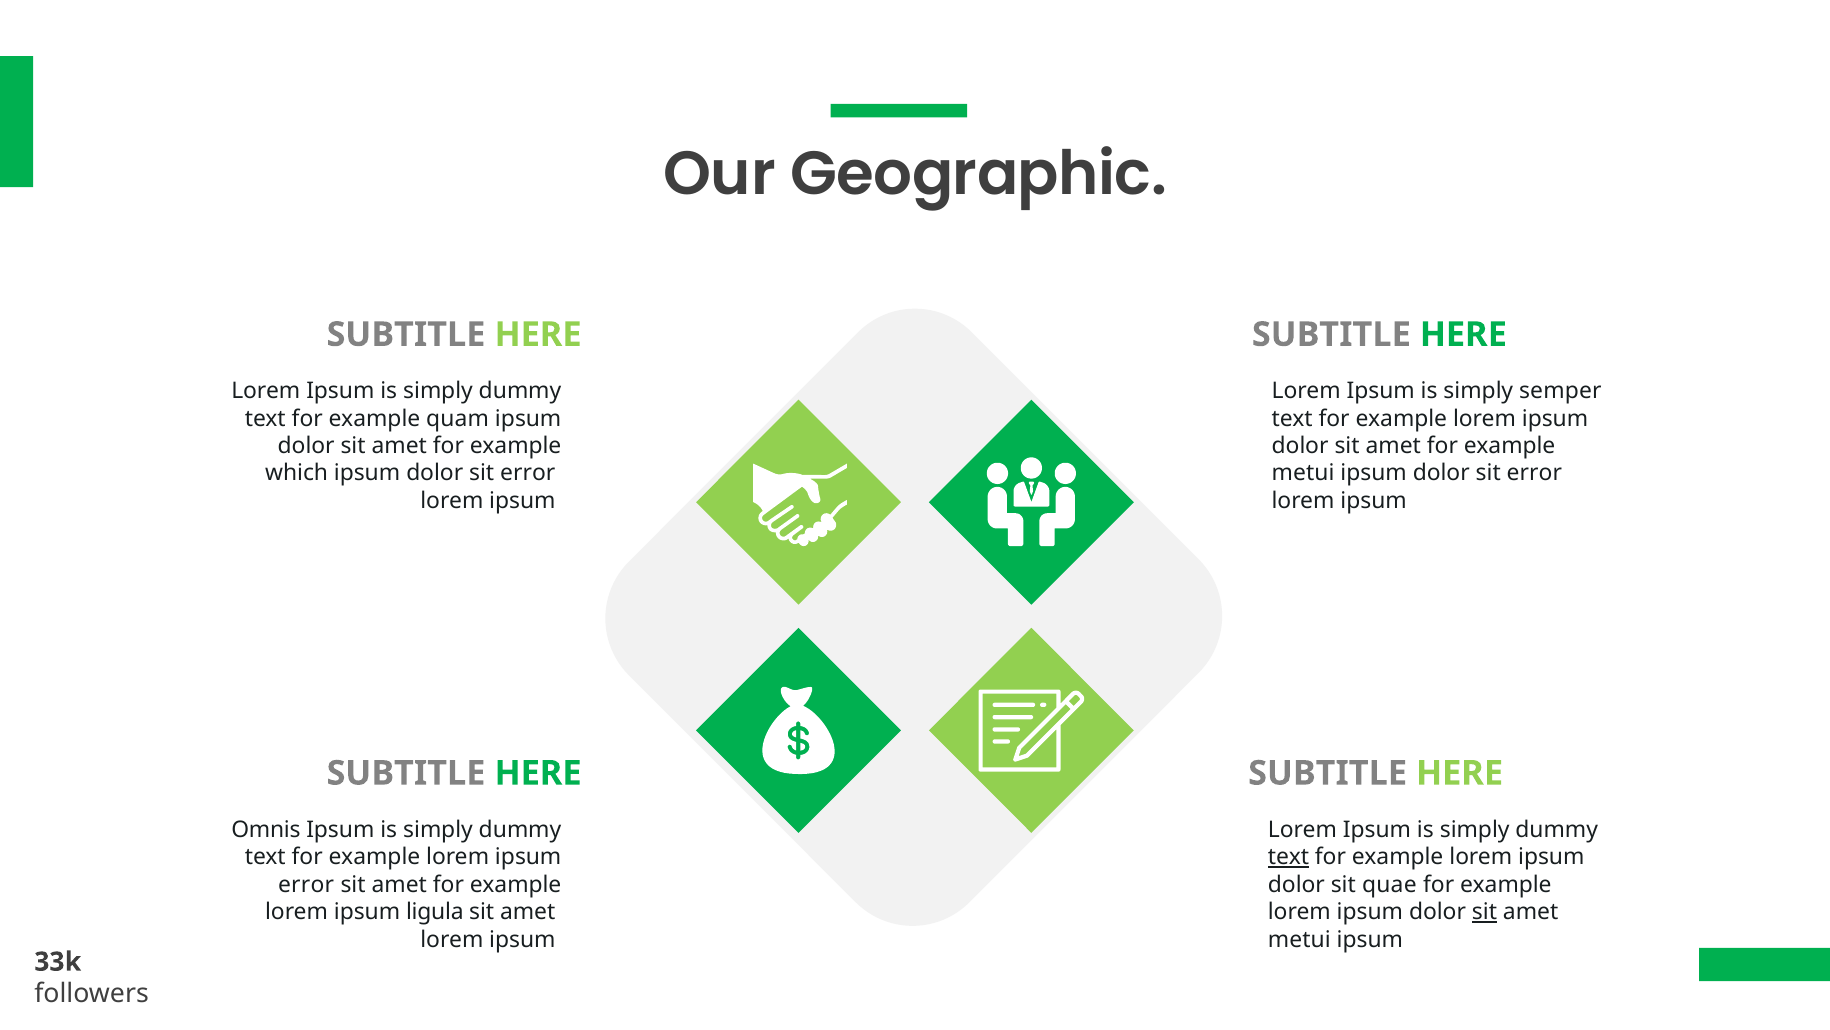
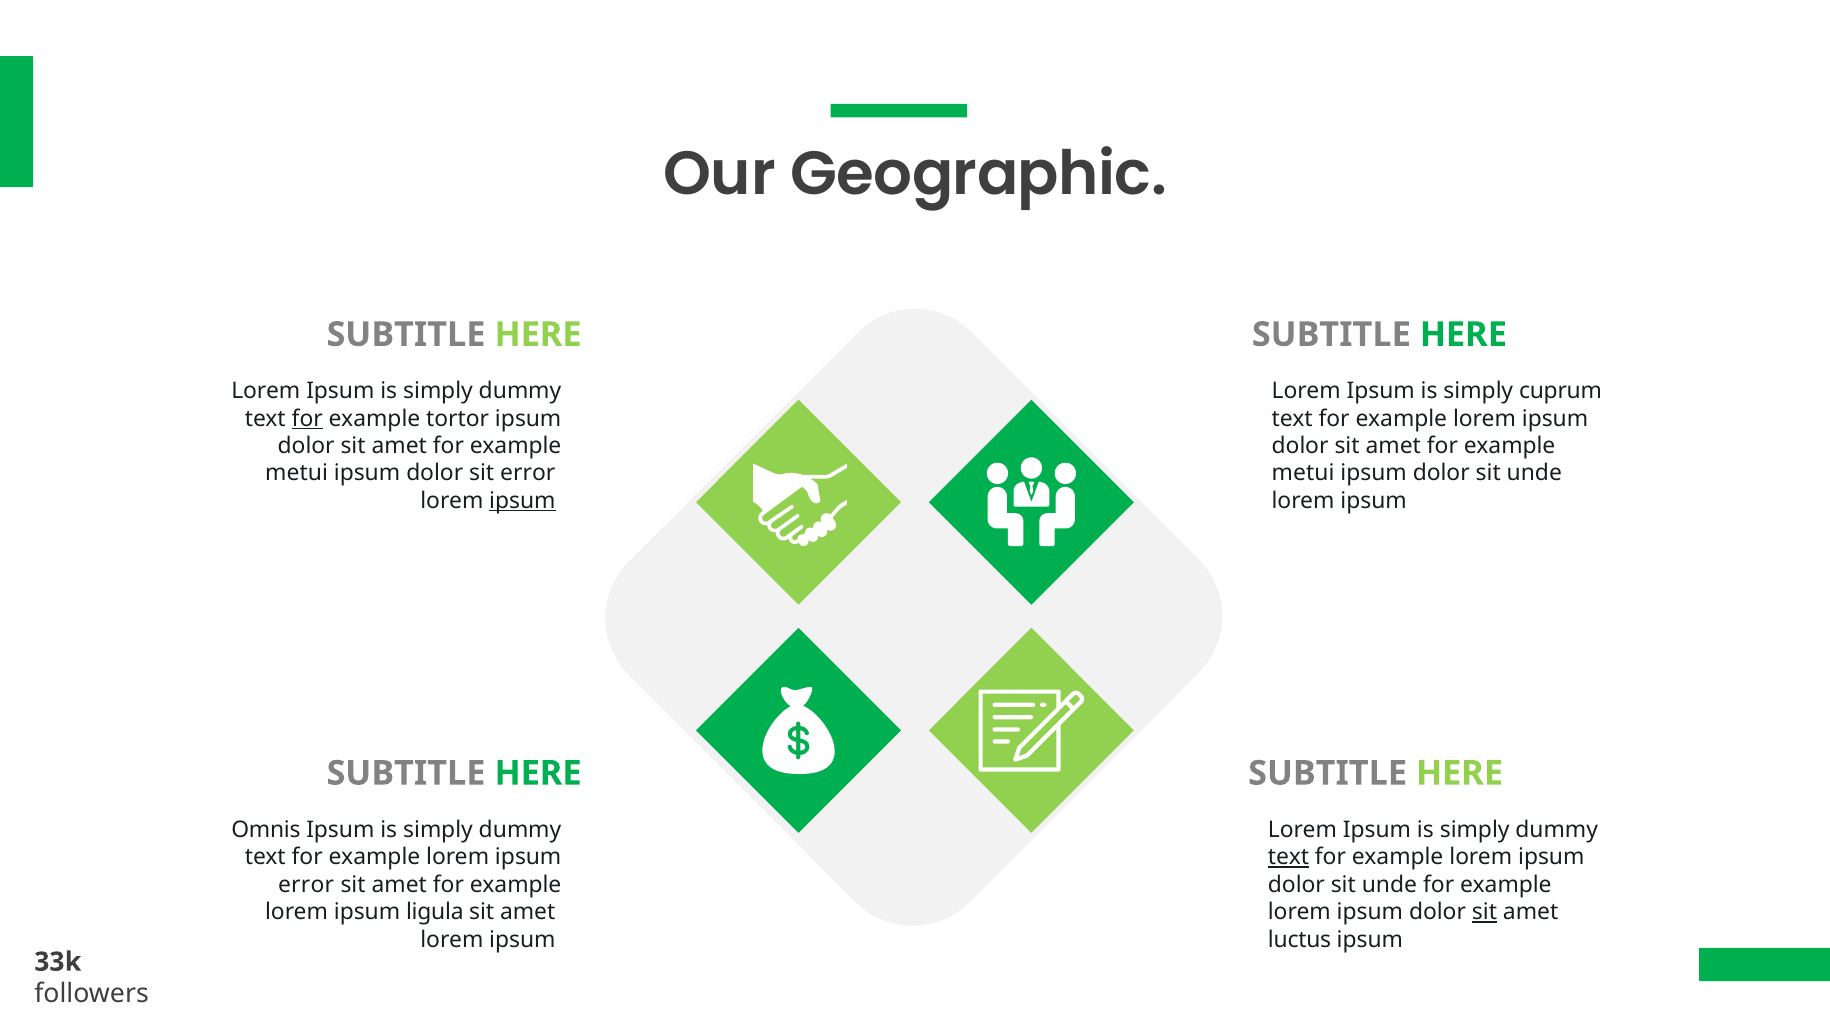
semper: semper -> cuprum
for at (307, 418) underline: none -> present
quam: quam -> tortor
which at (297, 473): which -> metui
error at (1534, 473): error -> unde
ipsum at (522, 501) underline: none -> present
quae at (1389, 884): quae -> unde
metui at (1299, 939): metui -> luctus
